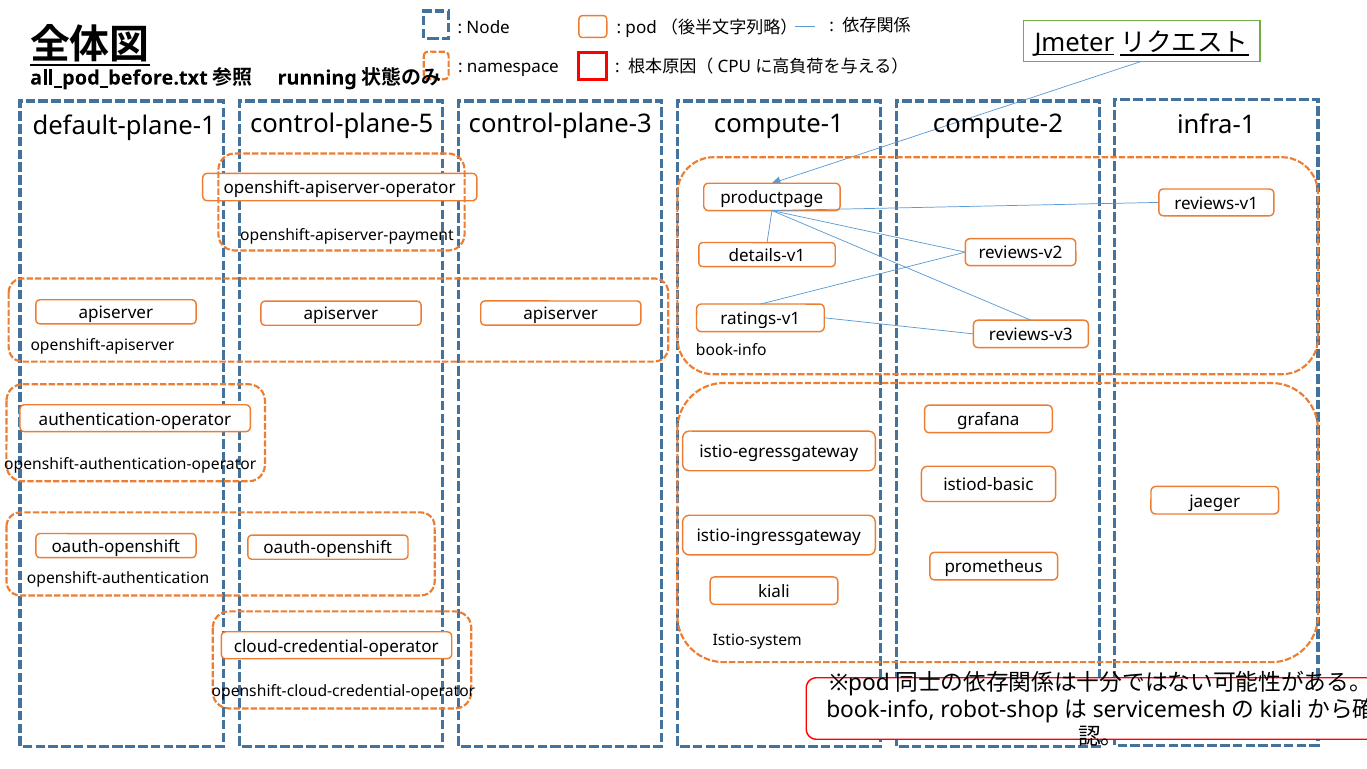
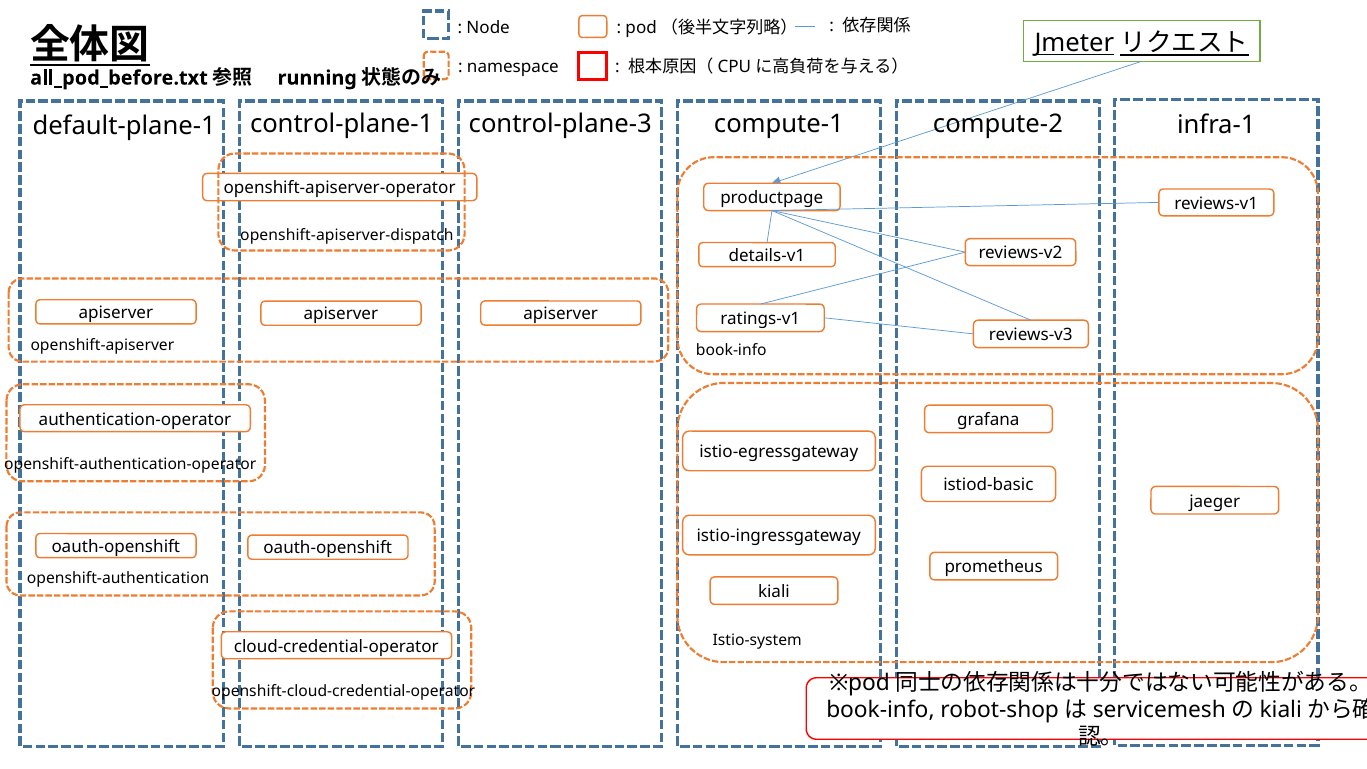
control-plane-5: control-plane-5 -> control-plane-1
openshift-apiserver-payment: openshift-apiserver-payment -> openshift-apiserver-dispatch
